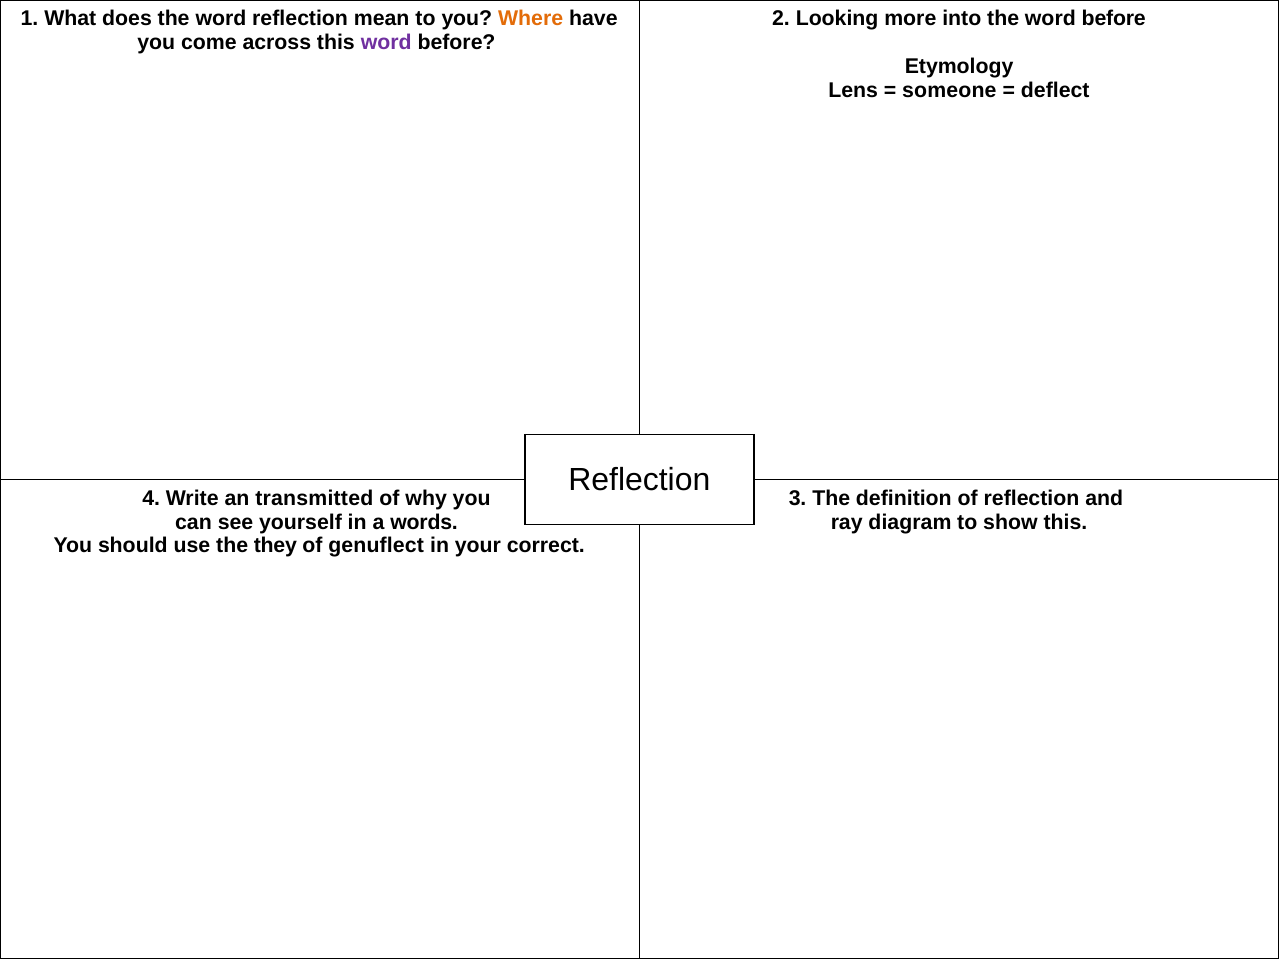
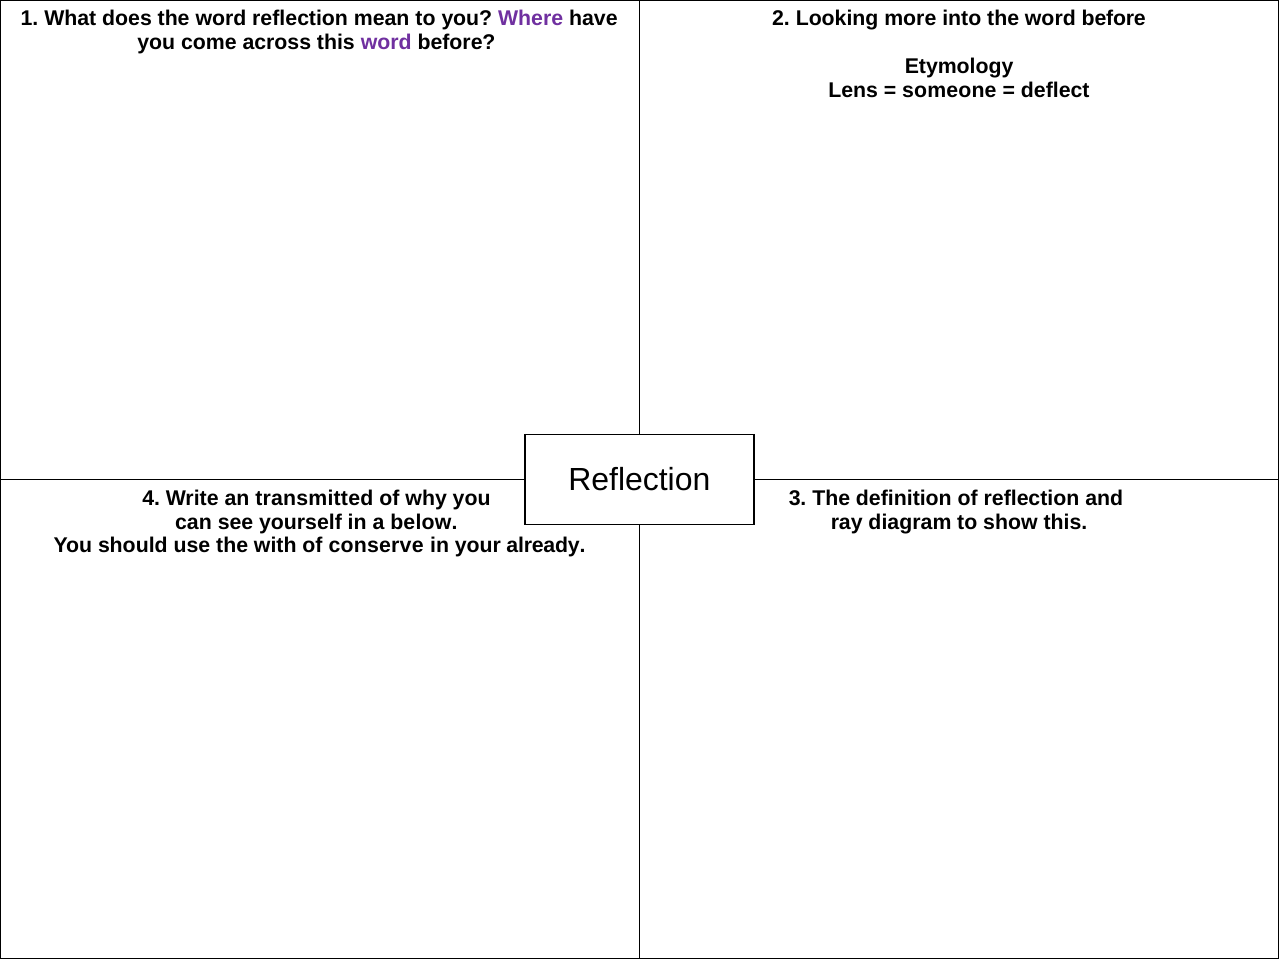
Where colour: orange -> purple
words: words -> below
they: they -> with
genuflect: genuflect -> conserve
correct: correct -> already
